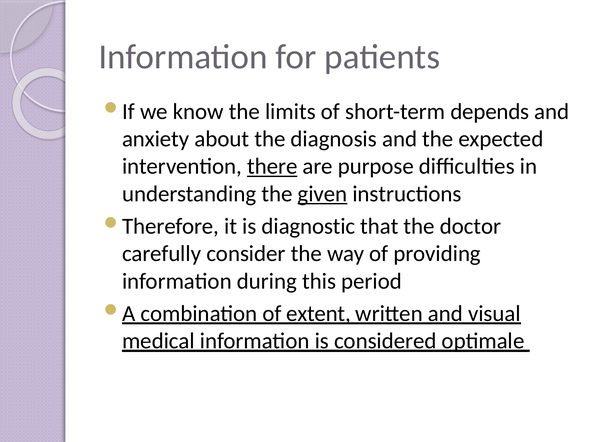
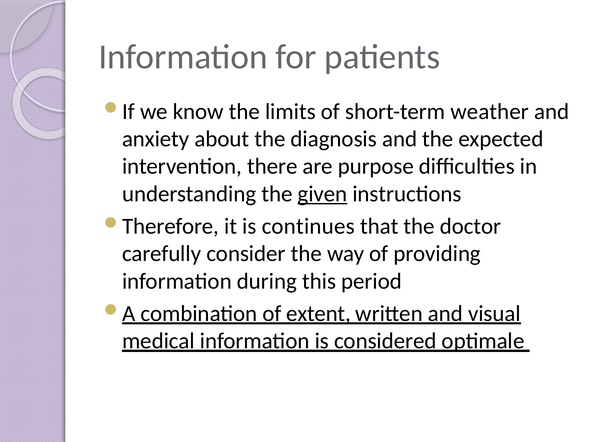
depends: depends -> weather
there underline: present -> none
diagnostic: diagnostic -> continues
